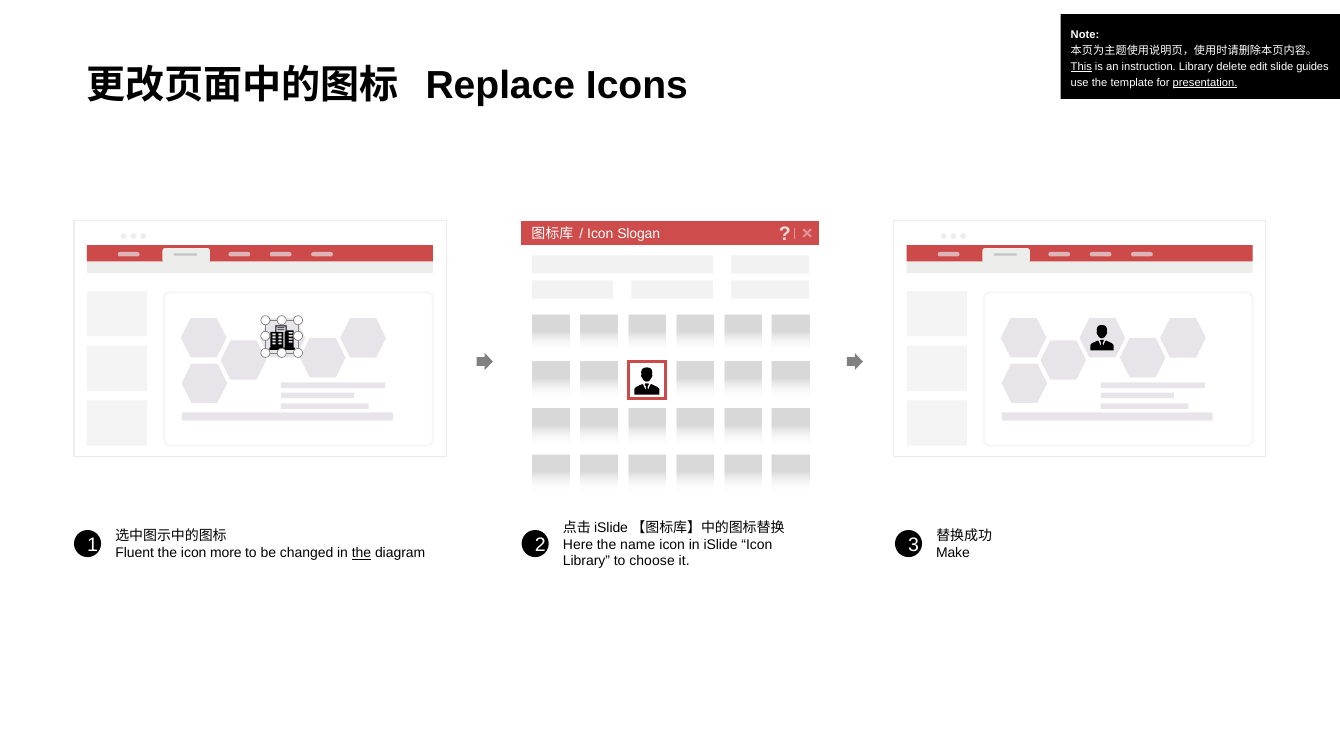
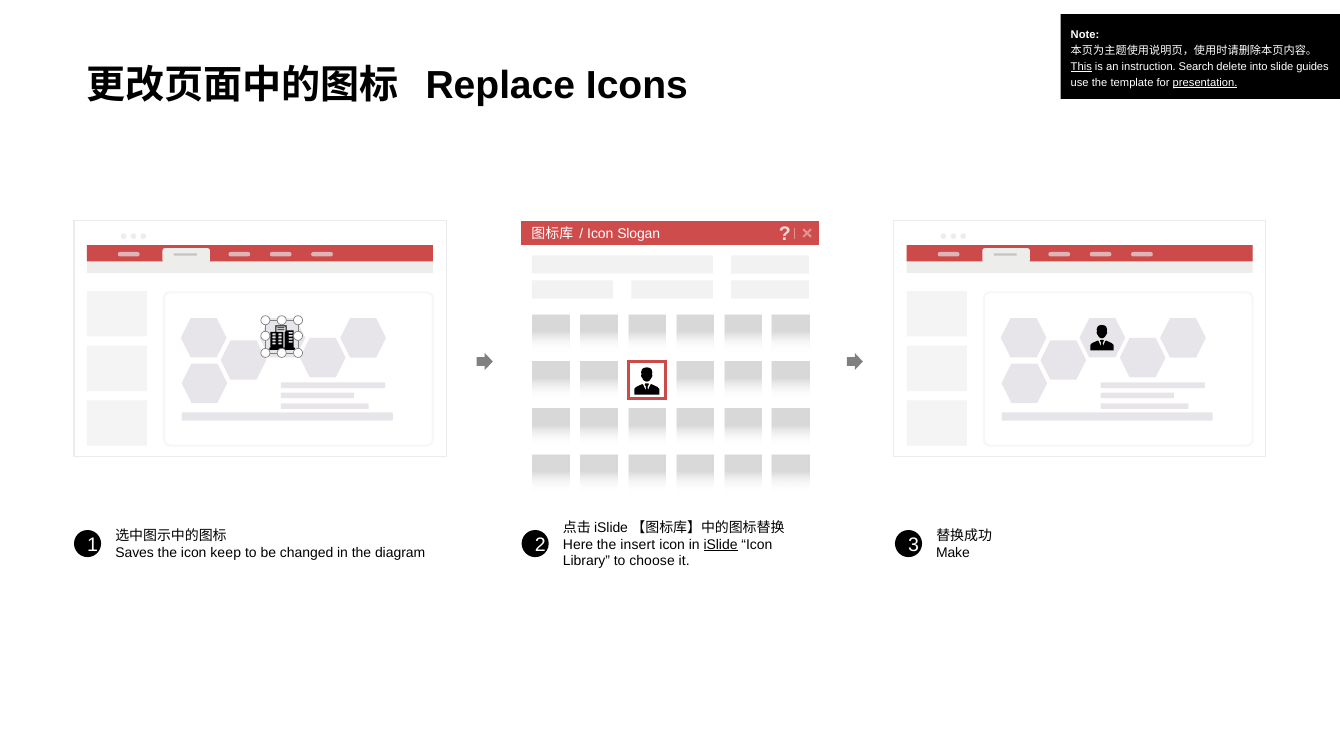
instruction Library: Library -> Search
edit: edit -> into
name: name -> insert
iSlide underline: none -> present
Fluent: Fluent -> Saves
more: more -> keep
the at (362, 553) underline: present -> none
